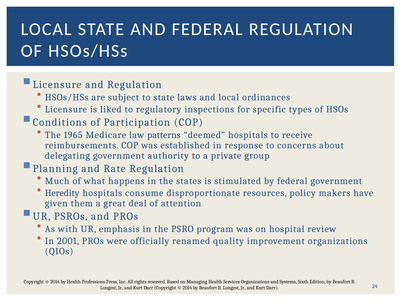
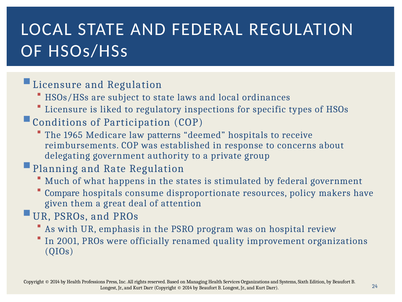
Heredity: Heredity -> Compare
